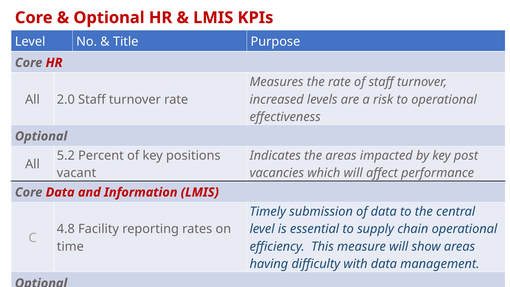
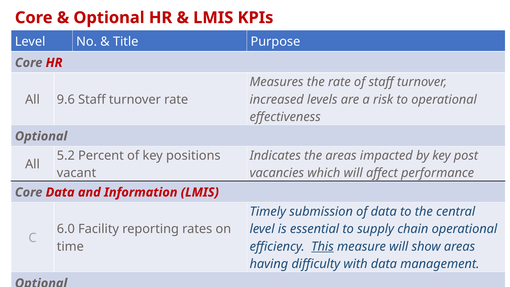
2.0: 2.0 -> 9.6
4.8: 4.8 -> 6.0
This underline: none -> present
